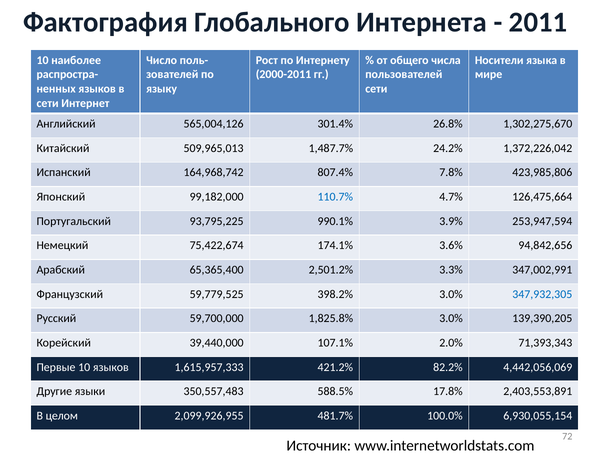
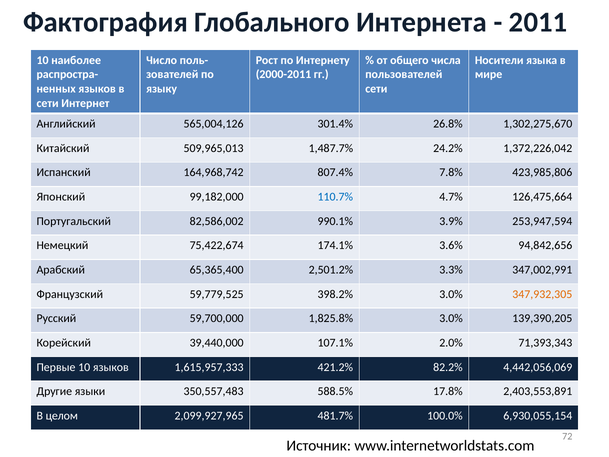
93,795,225: 93,795,225 -> 82,586,002
347,932,305 colour: blue -> orange
2,099,926,955: 2,099,926,955 -> 2,099,927,965
